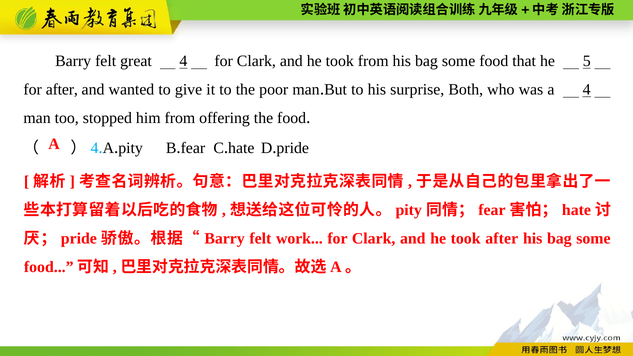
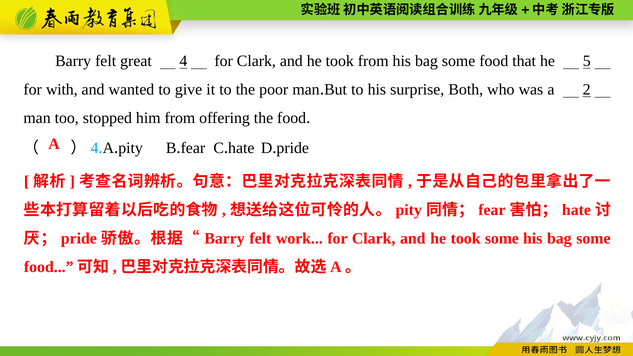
for after: after -> with
a 4: 4 -> 2
took after: after -> some
